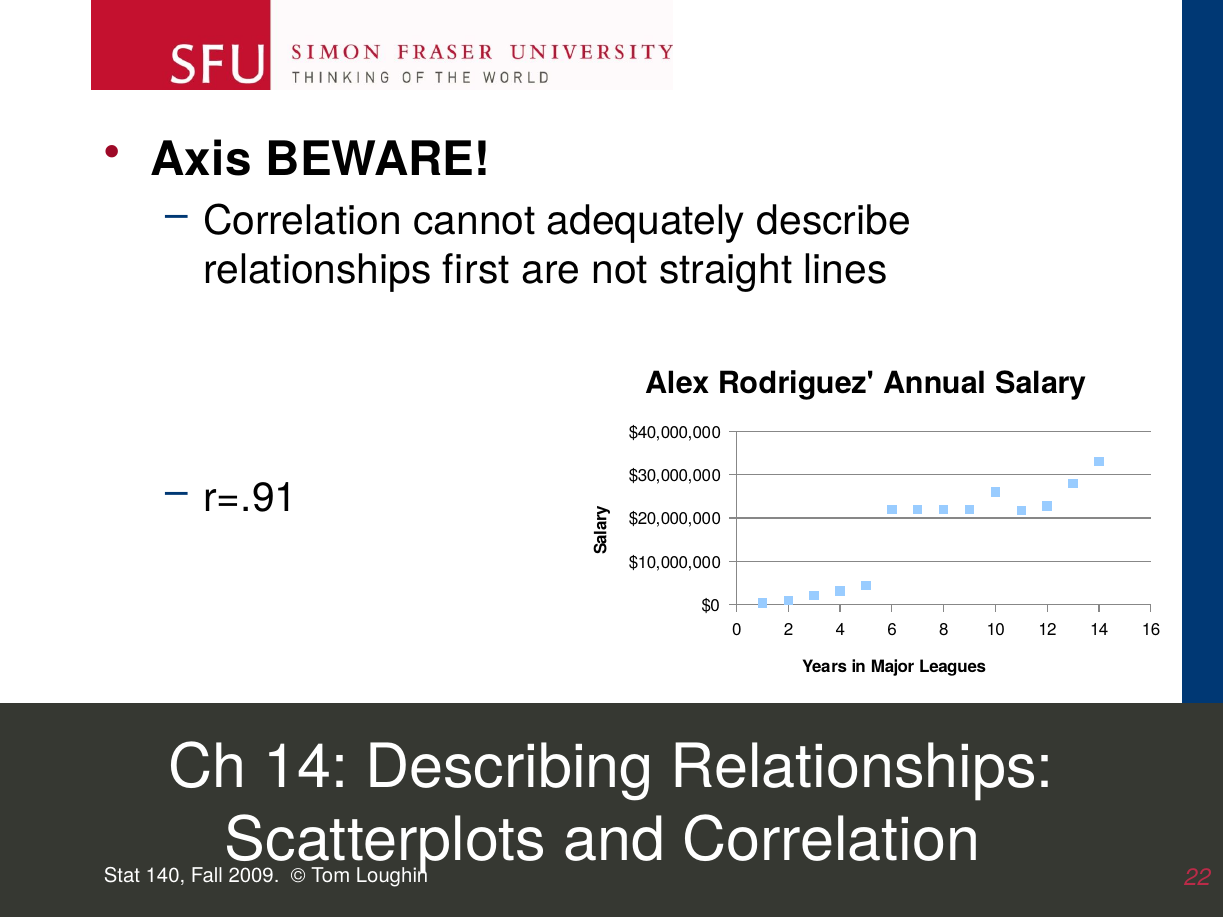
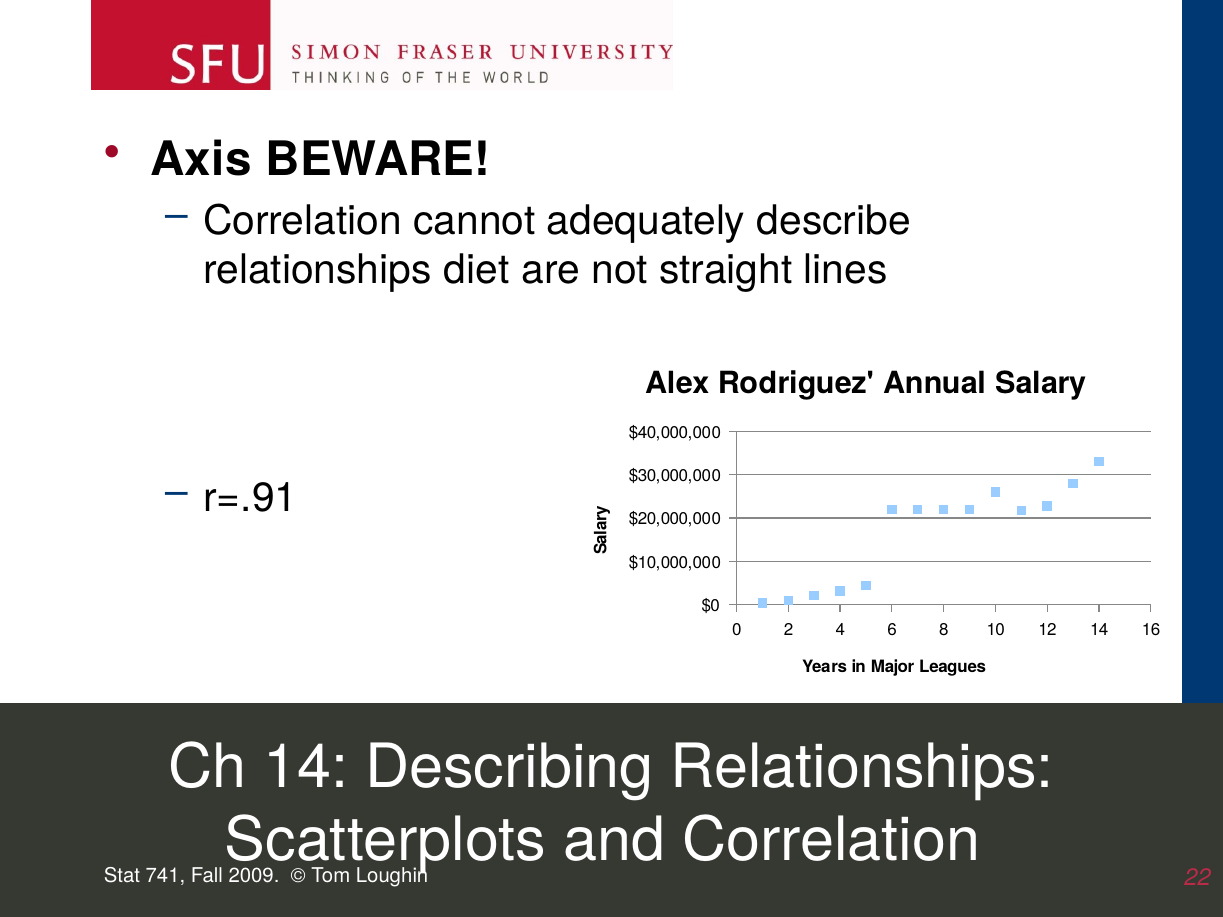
first: first -> diet
140: 140 -> 741
